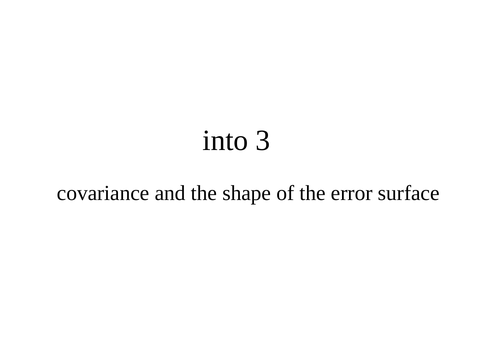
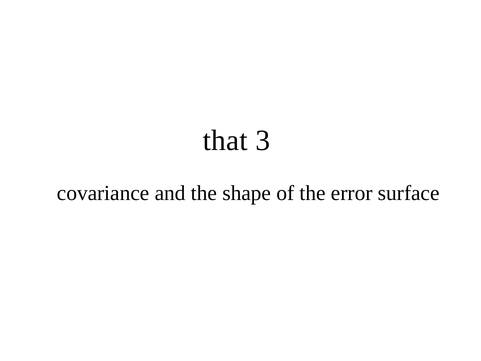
into: into -> that
